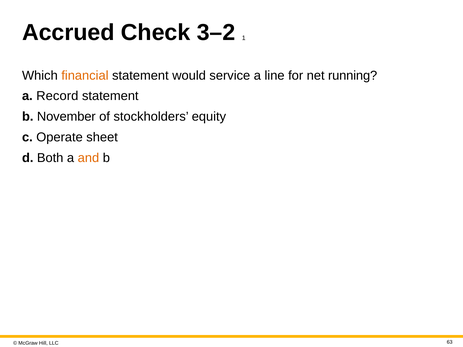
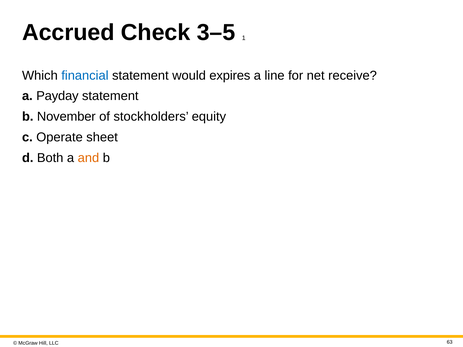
3–2: 3–2 -> 3–5
financial colour: orange -> blue
service: service -> expires
running: running -> receive
Record: Record -> Payday
